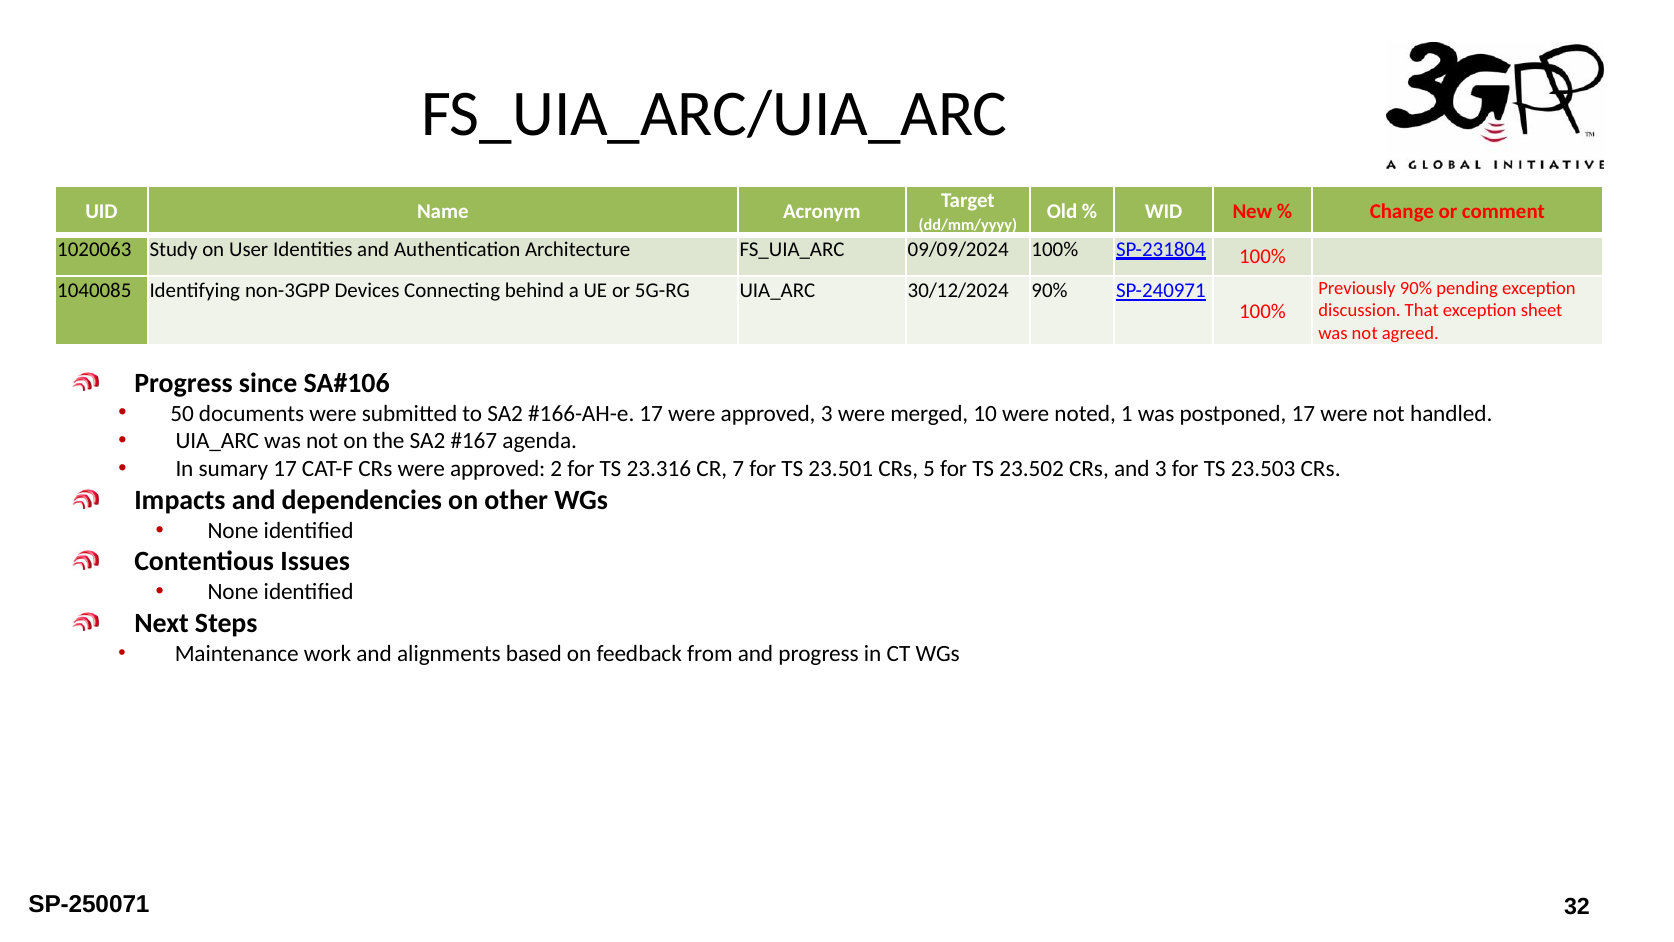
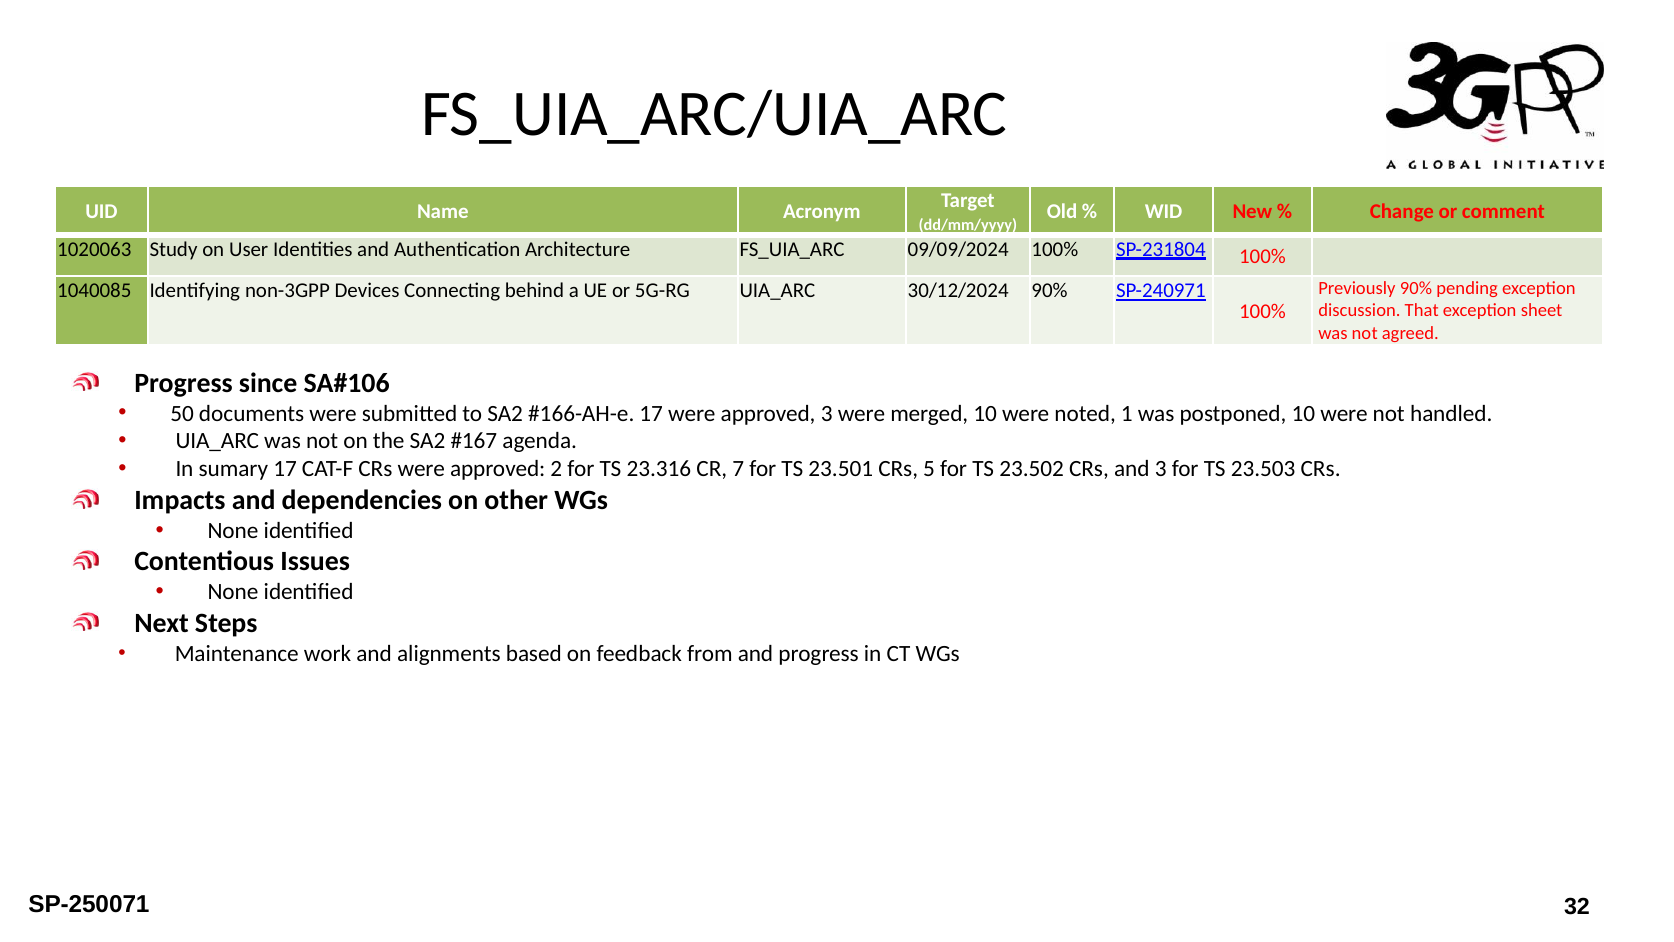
postponed 17: 17 -> 10
